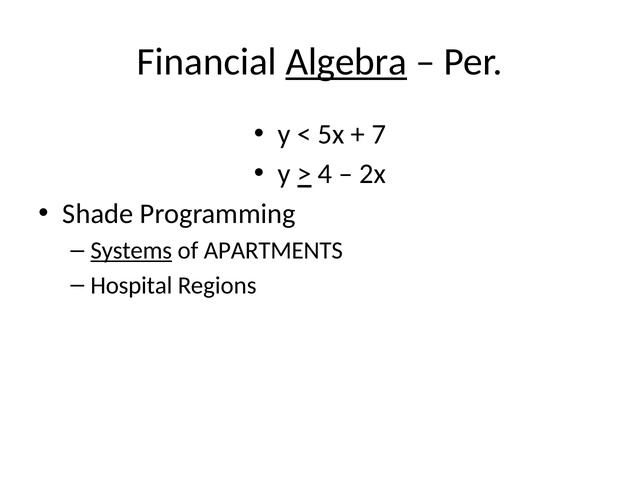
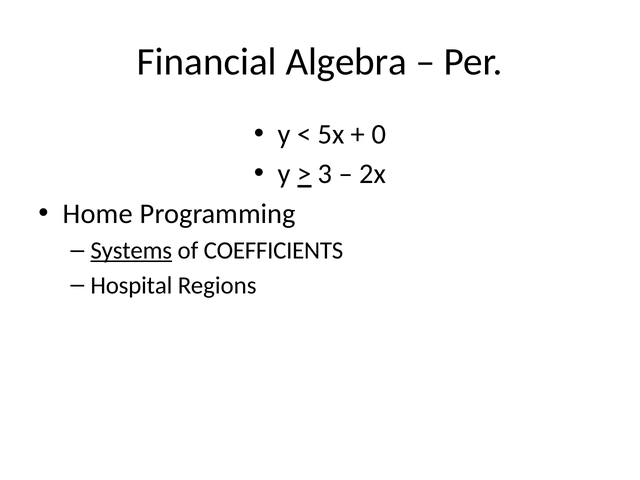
Algebra underline: present -> none
7: 7 -> 0
4: 4 -> 3
Shade: Shade -> Home
APARTMENTS: APARTMENTS -> COEFFICIENTS
